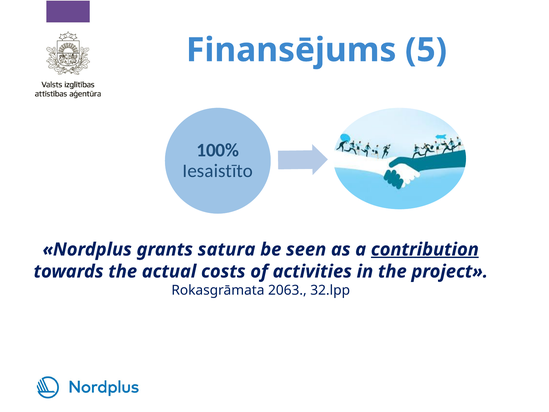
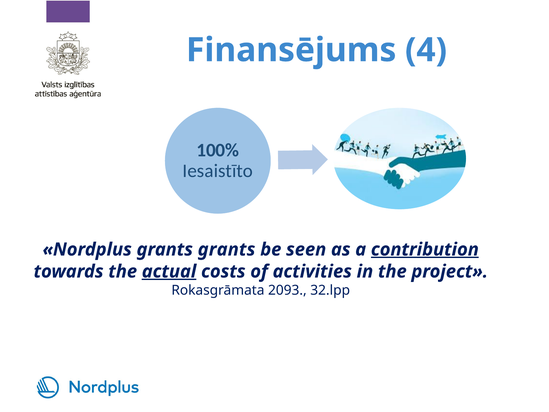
5: 5 -> 4
grants satura: satura -> grants
actual underline: none -> present
2063: 2063 -> 2093
